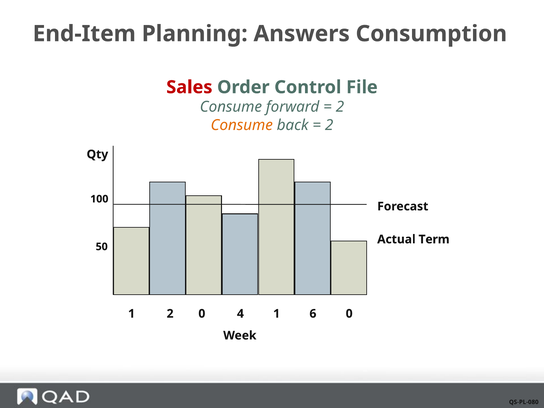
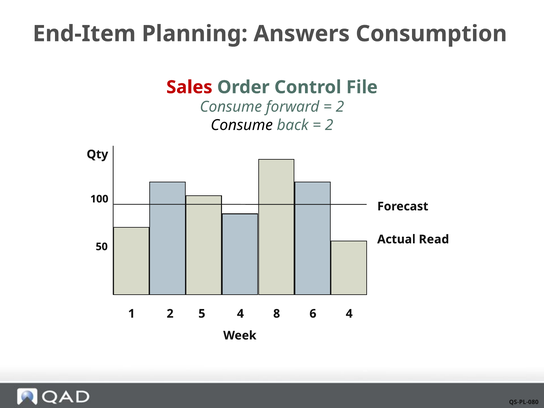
Consume at (242, 125) colour: orange -> black
Term: Term -> Read
2 0: 0 -> 5
4 1: 1 -> 8
6 0: 0 -> 4
